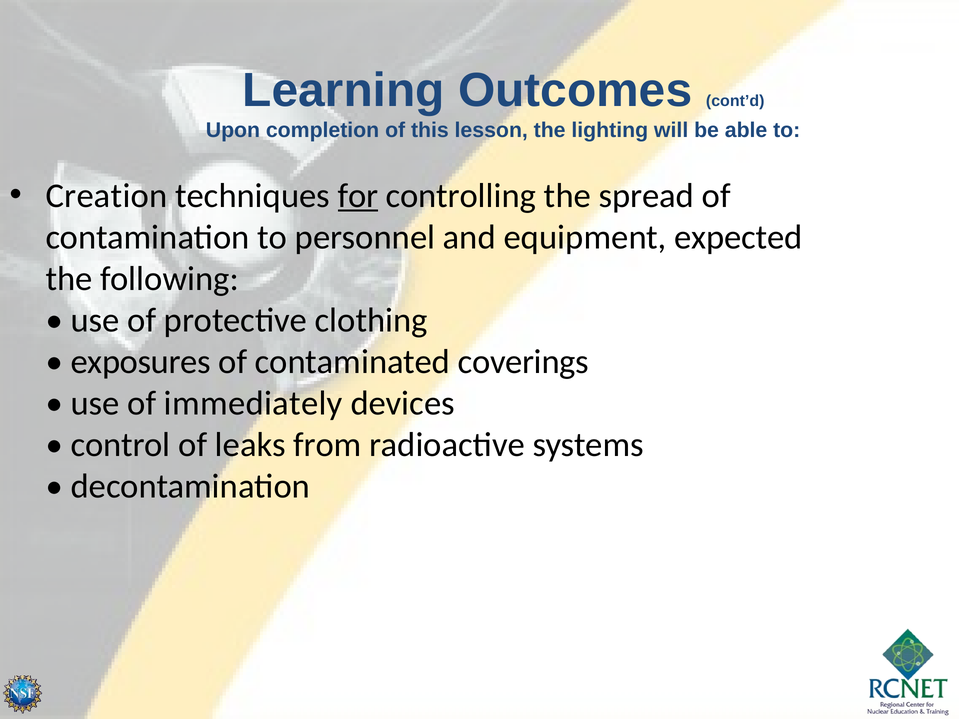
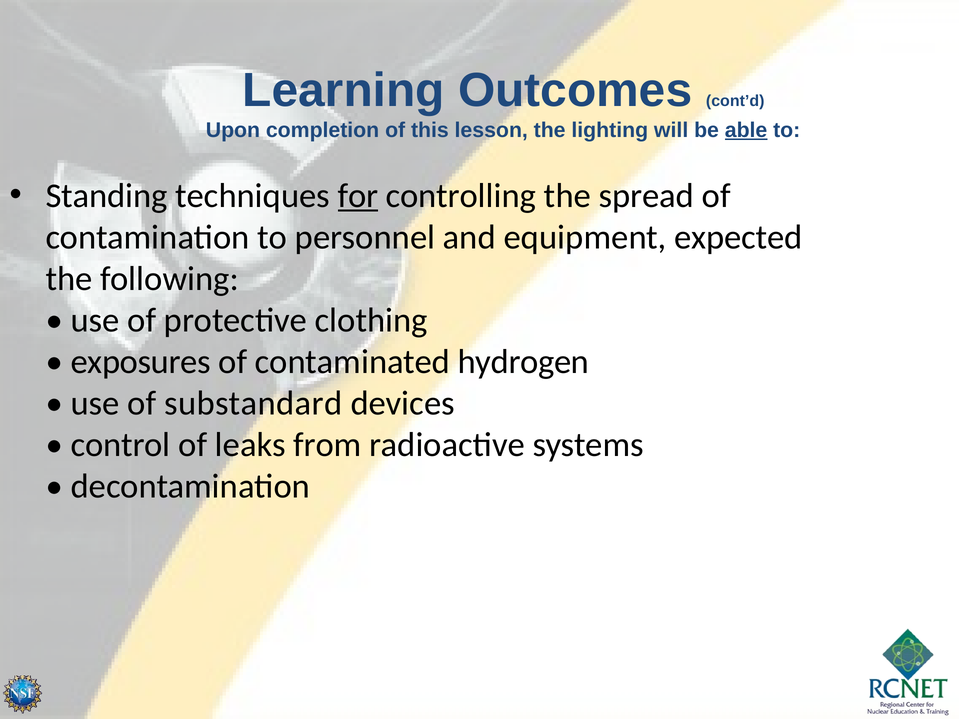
able underline: none -> present
Creation: Creation -> Standing
coverings: coverings -> hydrogen
immediately: immediately -> substandard
